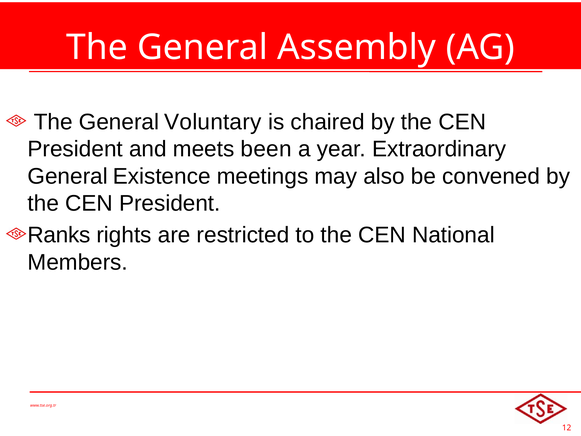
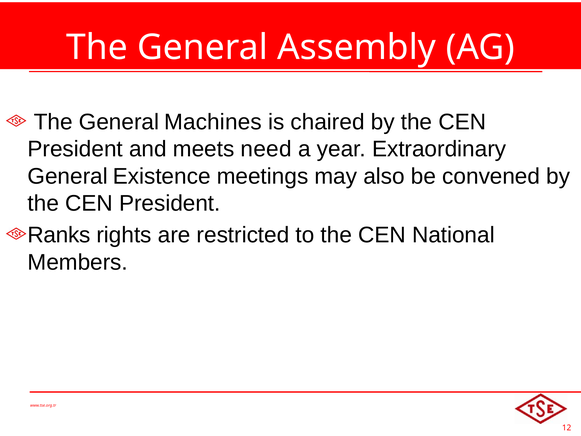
Voluntary: Voluntary -> Machines
been: been -> need
